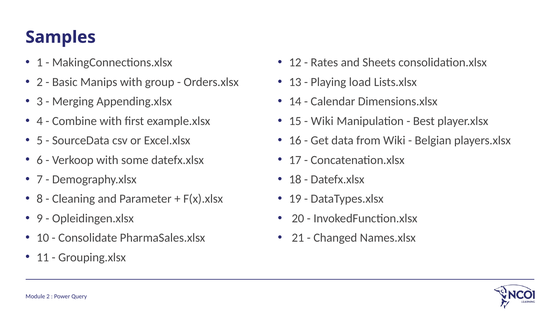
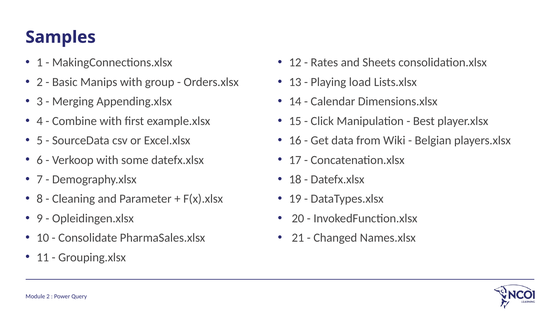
Wiki at (322, 121): Wiki -> Click
